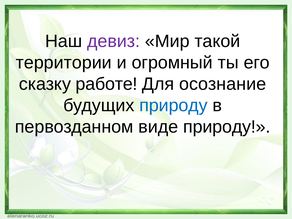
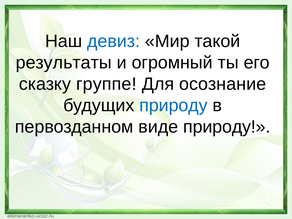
девиз colour: purple -> blue
территории: территории -> результаты
работе: работе -> группе
